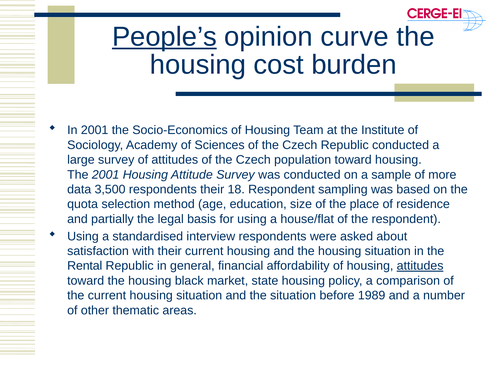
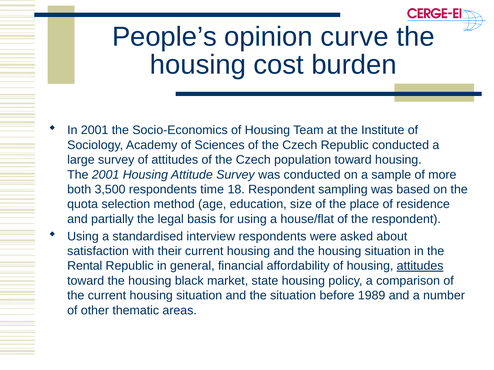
People’s underline: present -> none
data: data -> both
respondents their: their -> time
